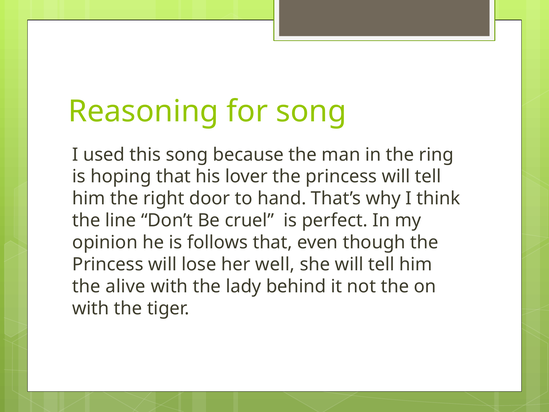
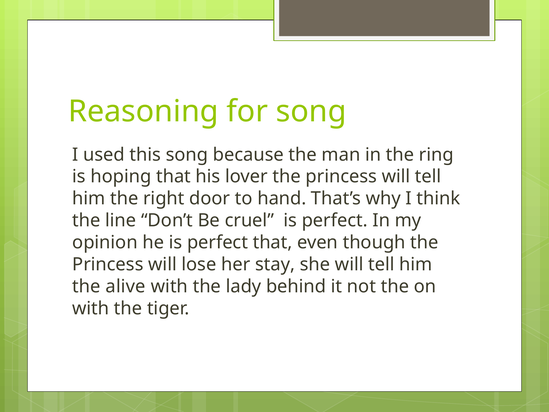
he is follows: follows -> perfect
well: well -> stay
